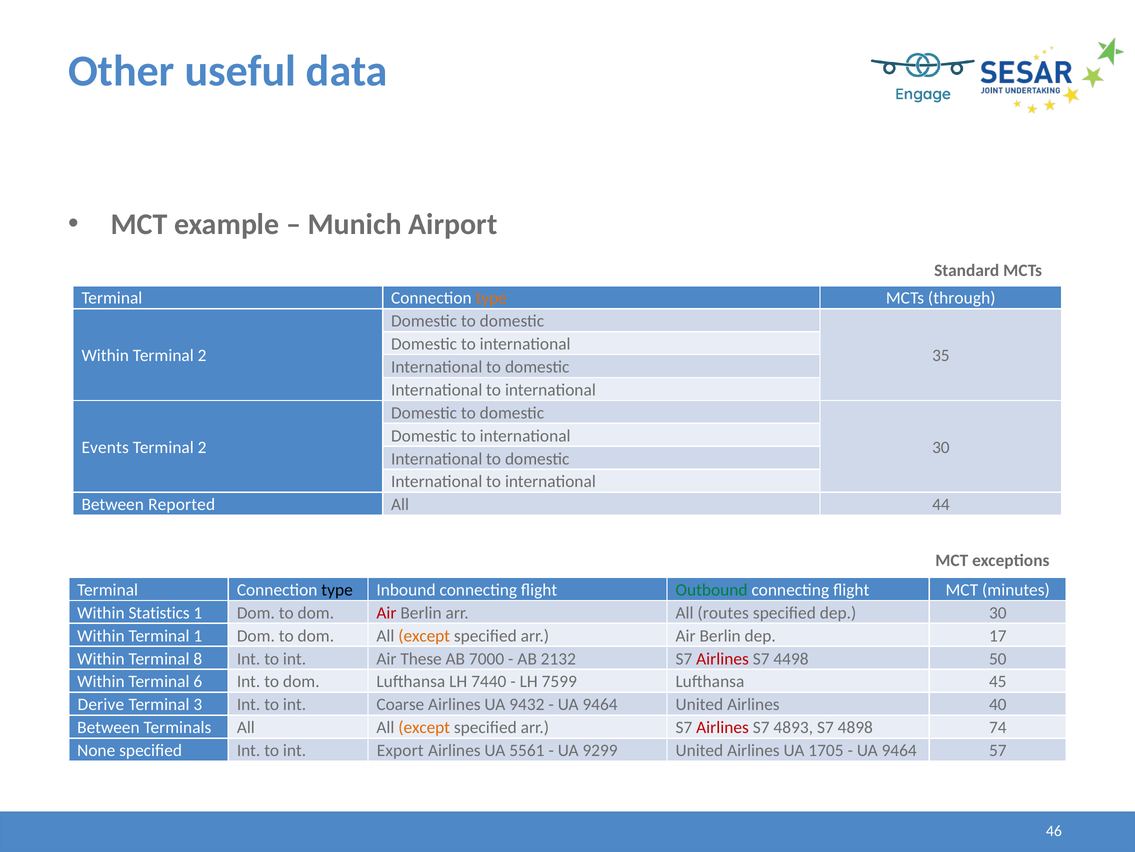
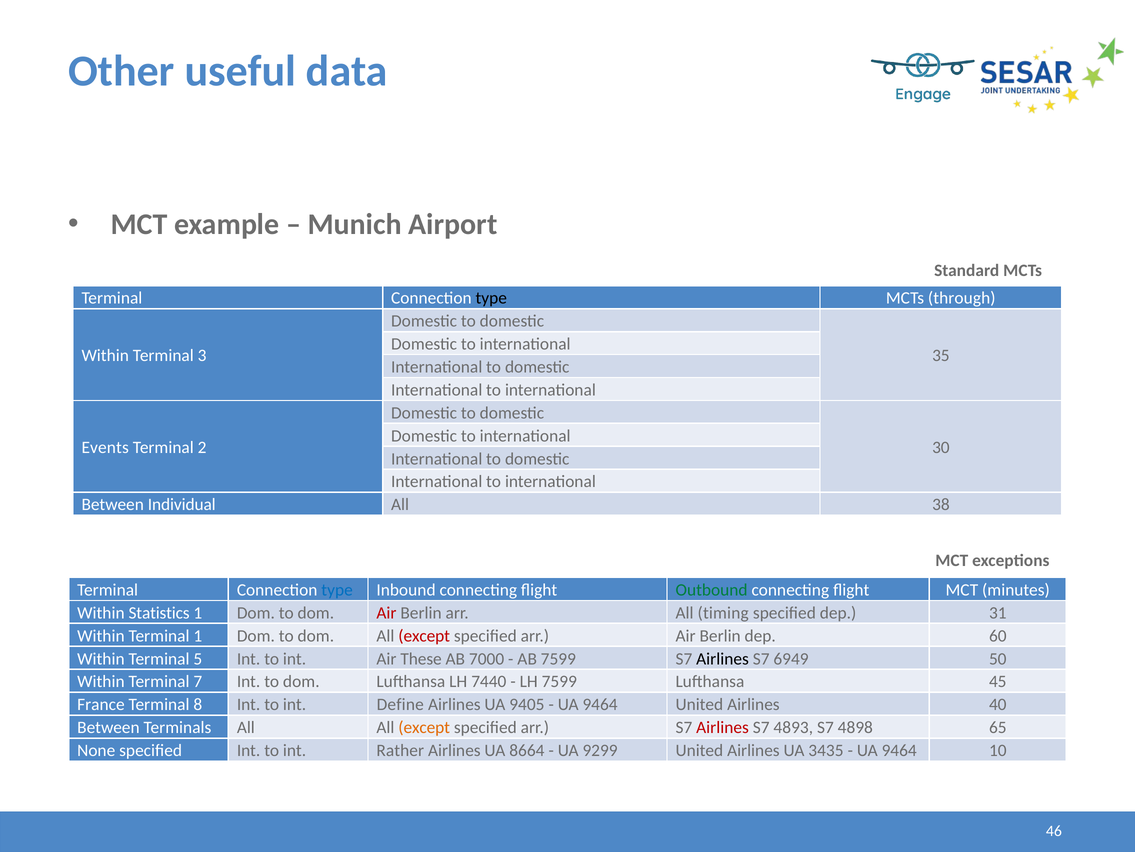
type at (491, 298) colour: orange -> black
Within Terminal 2: 2 -> 3
Reported: Reported -> Individual
44: 44 -> 38
type at (337, 589) colour: black -> blue
routes: routes -> timing
dep 30: 30 -> 31
except at (424, 635) colour: orange -> red
17: 17 -> 60
8: 8 -> 5
AB 2132: 2132 -> 7599
Airlines at (722, 658) colour: red -> black
4498: 4498 -> 6949
6: 6 -> 7
Derive: Derive -> France
3: 3 -> 8
Coarse: Coarse -> Define
9432: 9432 -> 9405
74: 74 -> 65
Export: Export -> Rather
5561: 5561 -> 8664
1705: 1705 -> 3435
57: 57 -> 10
